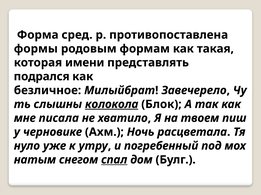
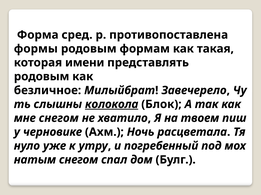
подрался at (42, 77): подрался -> родовым
мне писала: писала -> снегом
спал underline: present -> none
